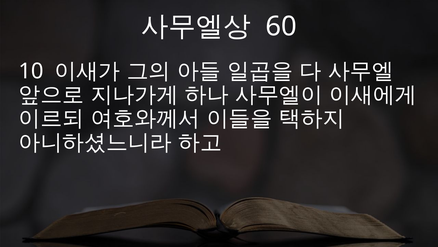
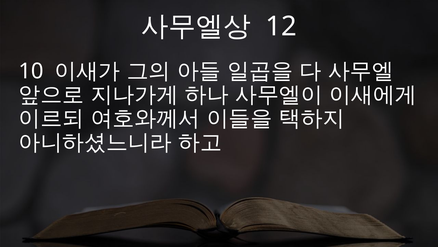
60: 60 -> 12
